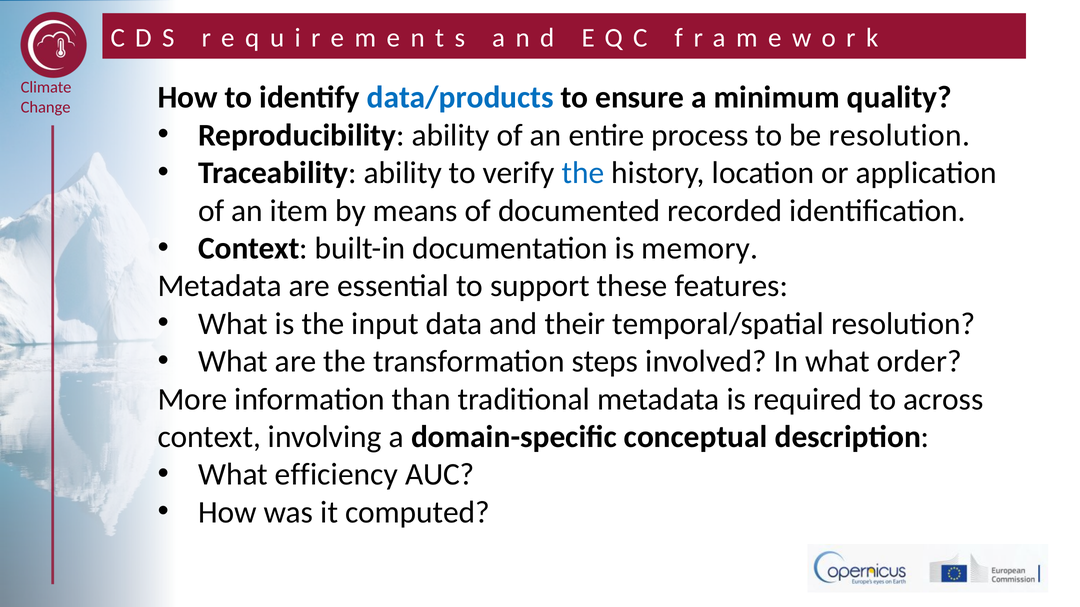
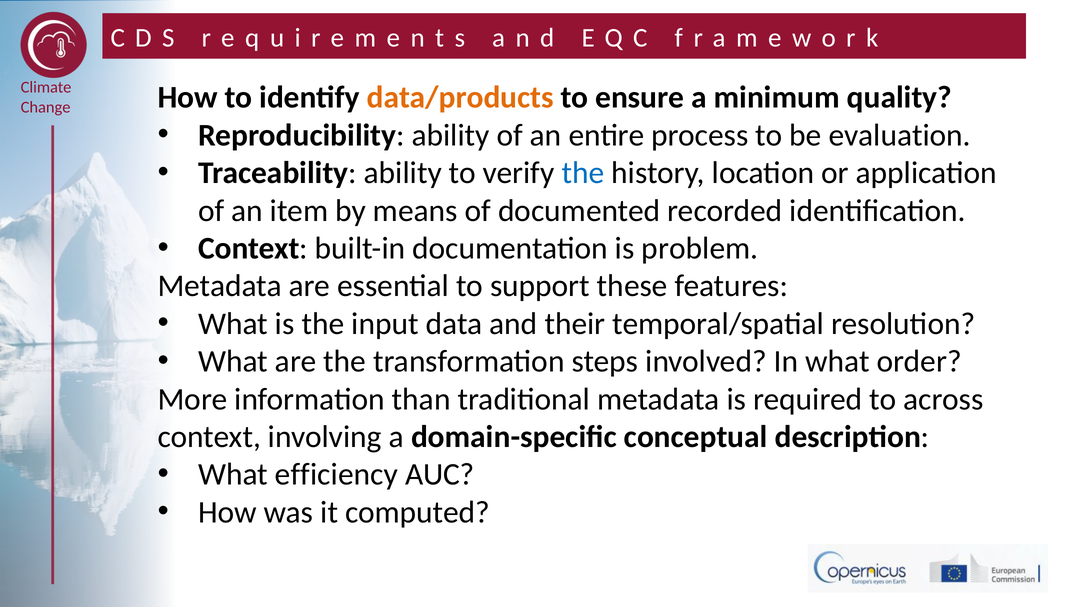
data/products colour: blue -> orange
be resolution: resolution -> evaluation
memory: memory -> problem
